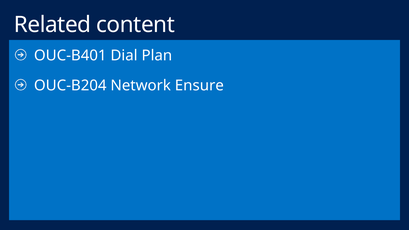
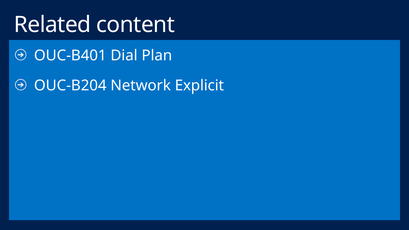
Ensure: Ensure -> Explicit
